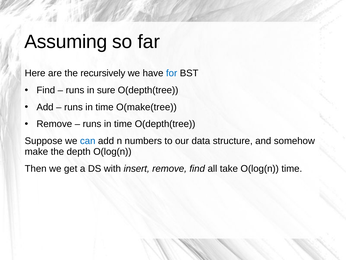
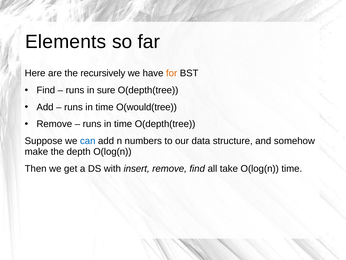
Assuming: Assuming -> Elements
for colour: blue -> orange
O(make(tree: O(make(tree -> O(would(tree
